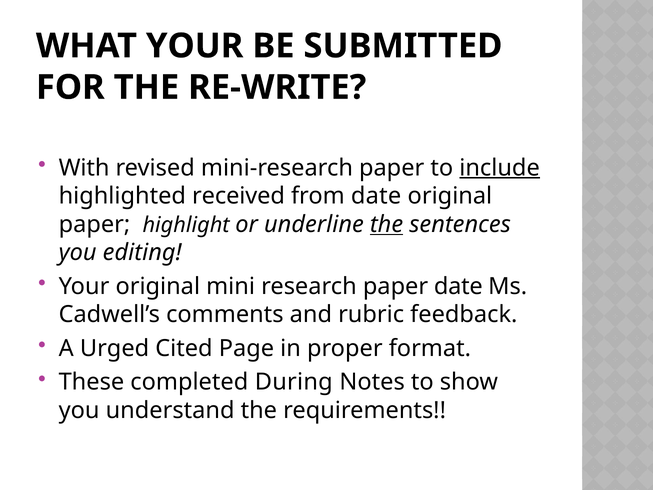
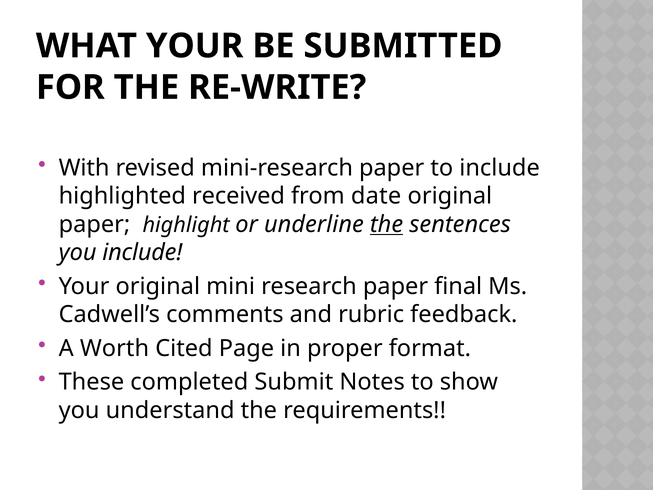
include at (500, 168) underline: present -> none
you editing: editing -> include
paper date: date -> final
Urged: Urged -> Worth
During: During -> Submit
